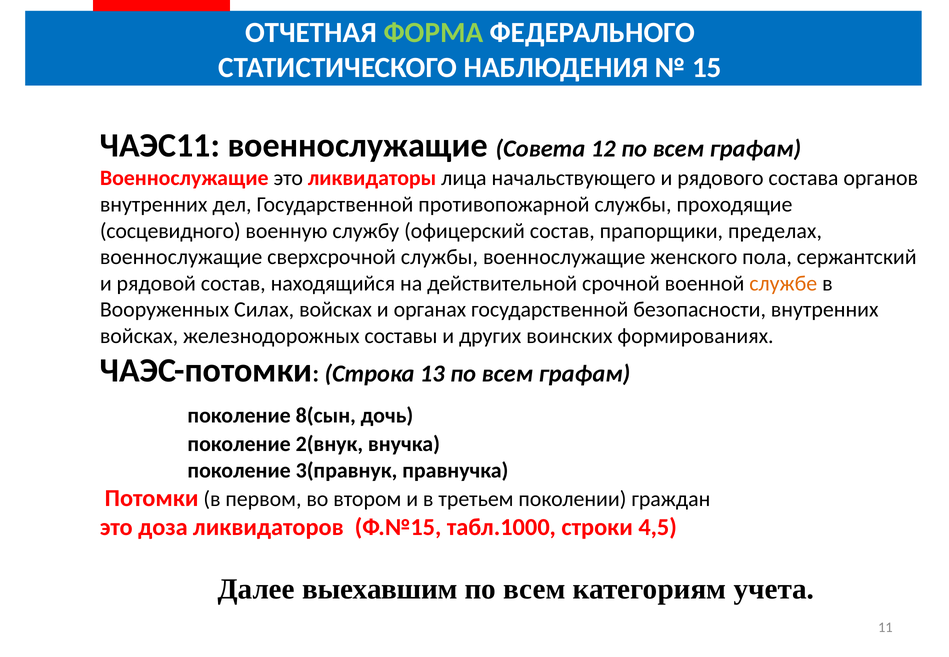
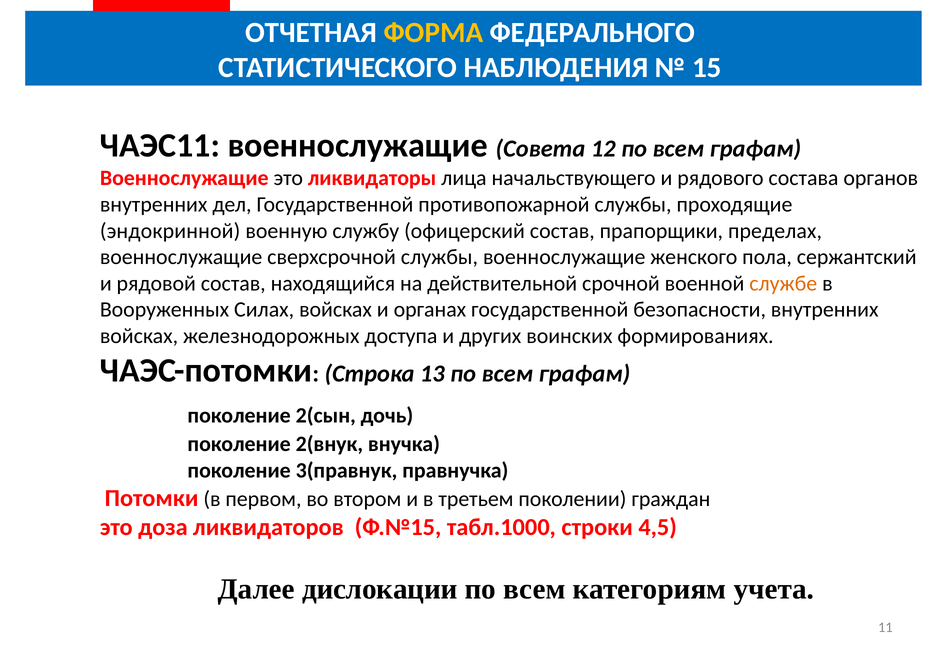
ФОРМА colour: light green -> yellow
сосцевидного: сосцевидного -> эндокринной
составы: составы -> доступа
8(сын: 8(сын -> 2(сын
выехавшим: выехавшим -> дислокации
